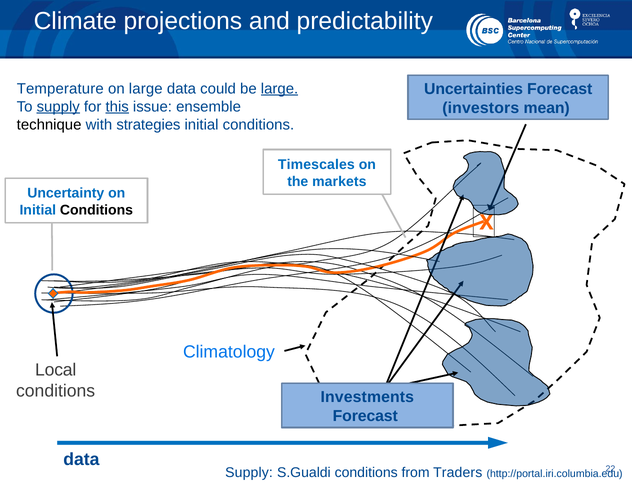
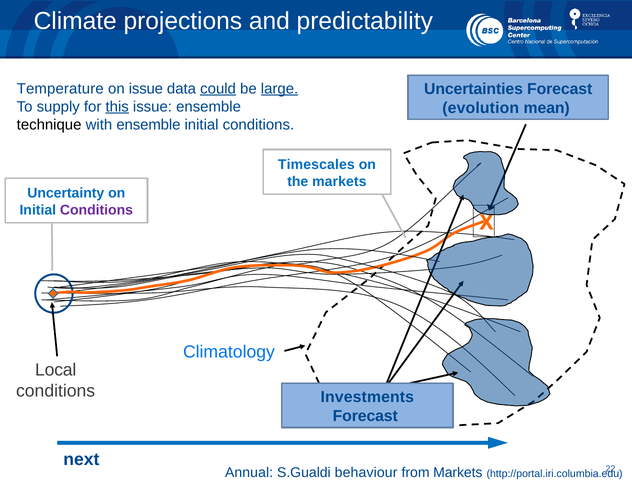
on large: large -> issue
could underline: none -> present
supply at (58, 106) underline: present -> none
investors: investors -> evolution
with strategies: strategies -> ensemble
Conditions at (96, 210) colour: black -> purple
data at (81, 459): data -> next
Supply at (249, 472): Supply -> Annual
S.Gualdi conditions: conditions -> behaviour
from Traders: Traders -> Markets
